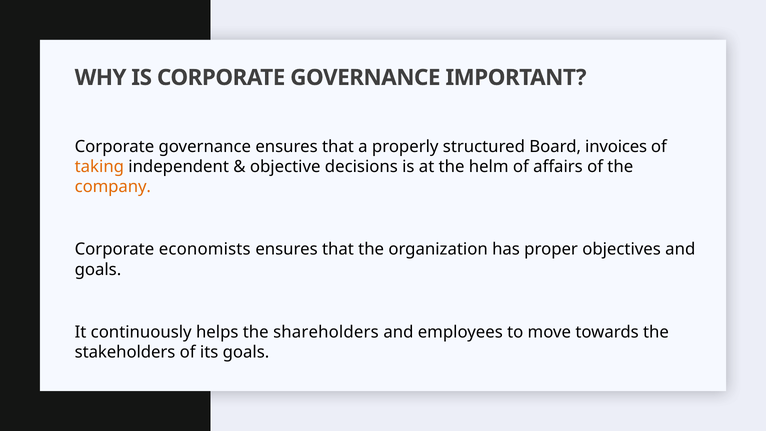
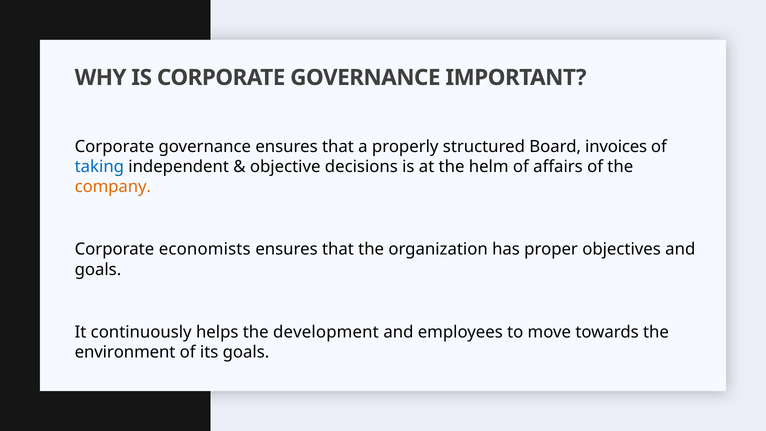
taking colour: orange -> blue
shareholders: shareholders -> development
stakeholders: stakeholders -> environment
